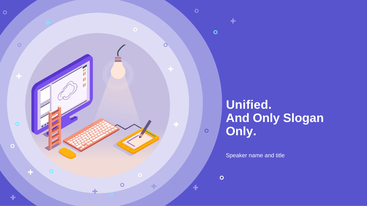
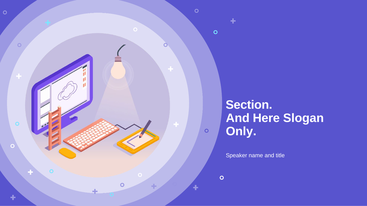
Unified: Unified -> Section
And Only: Only -> Here
